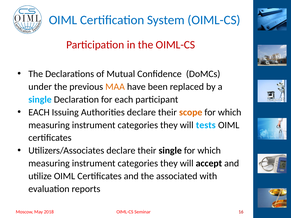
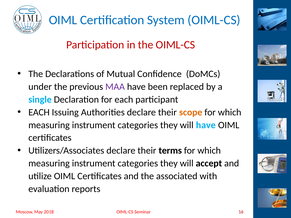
MAA colour: orange -> purple
will tests: tests -> have
their single: single -> terms
